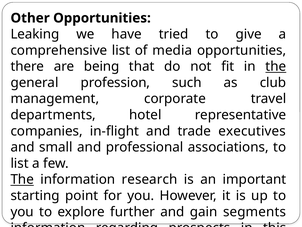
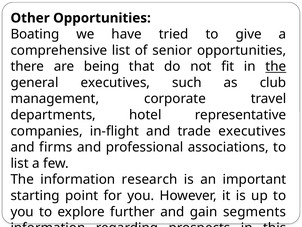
Leaking: Leaking -> Boating
media: media -> senior
general profession: profession -> executives
small: small -> firms
The at (22, 179) underline: present -> none
